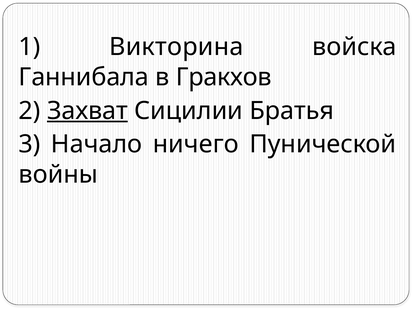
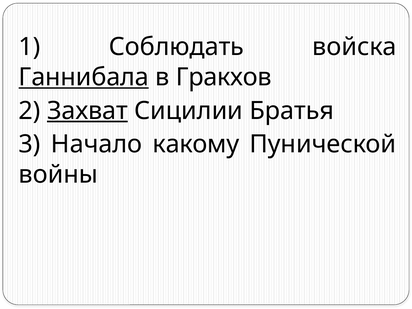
Викторина: Викторина -> Соблюдать
Ганнибала underline: none -> present
ничего: ничего -> какому
